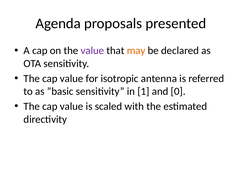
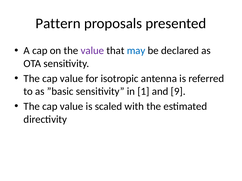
Agenda: Agenda -> Pattern
may colour: orange -> blue
0: 0 -> 9
